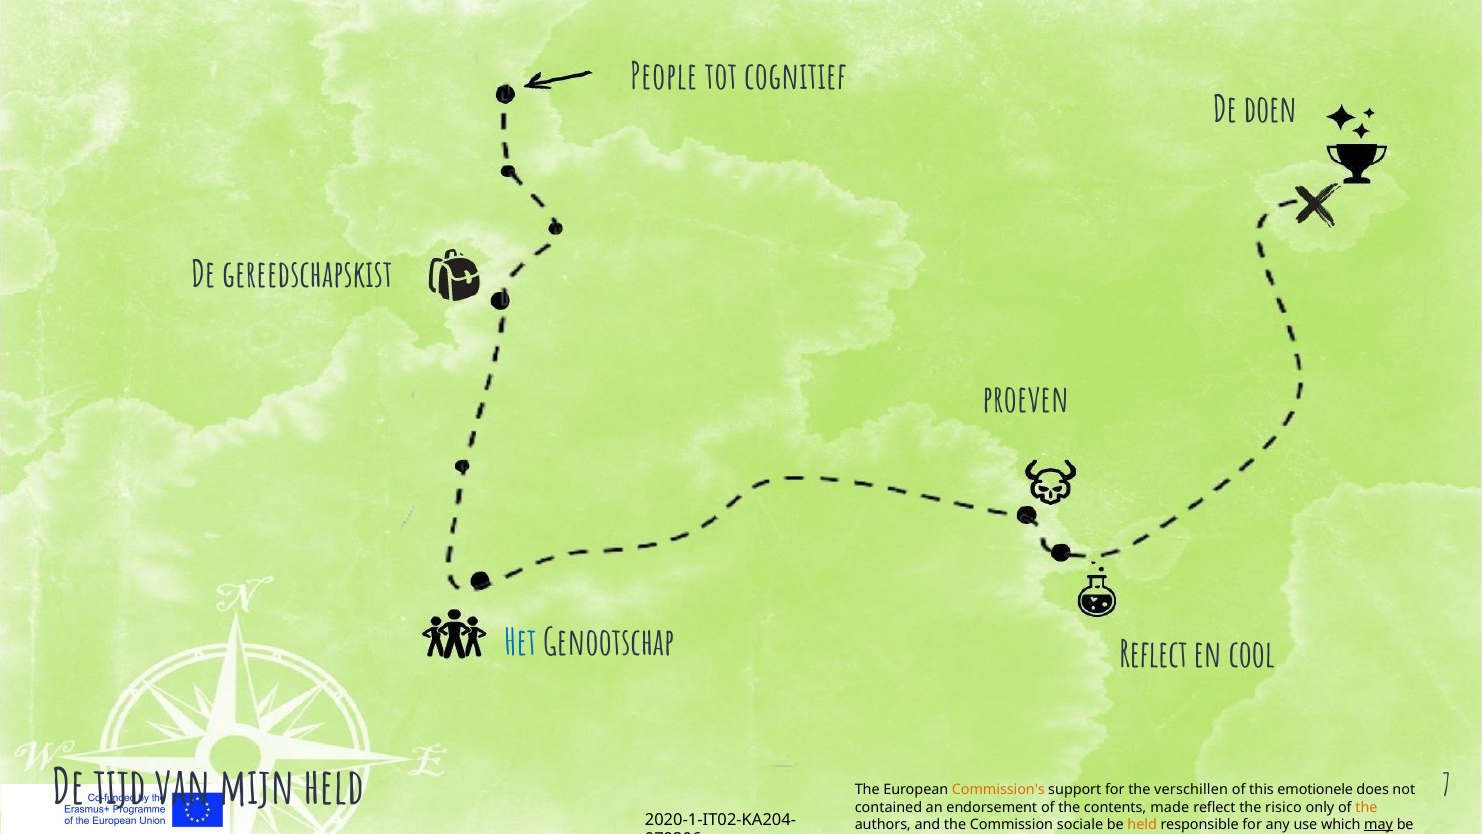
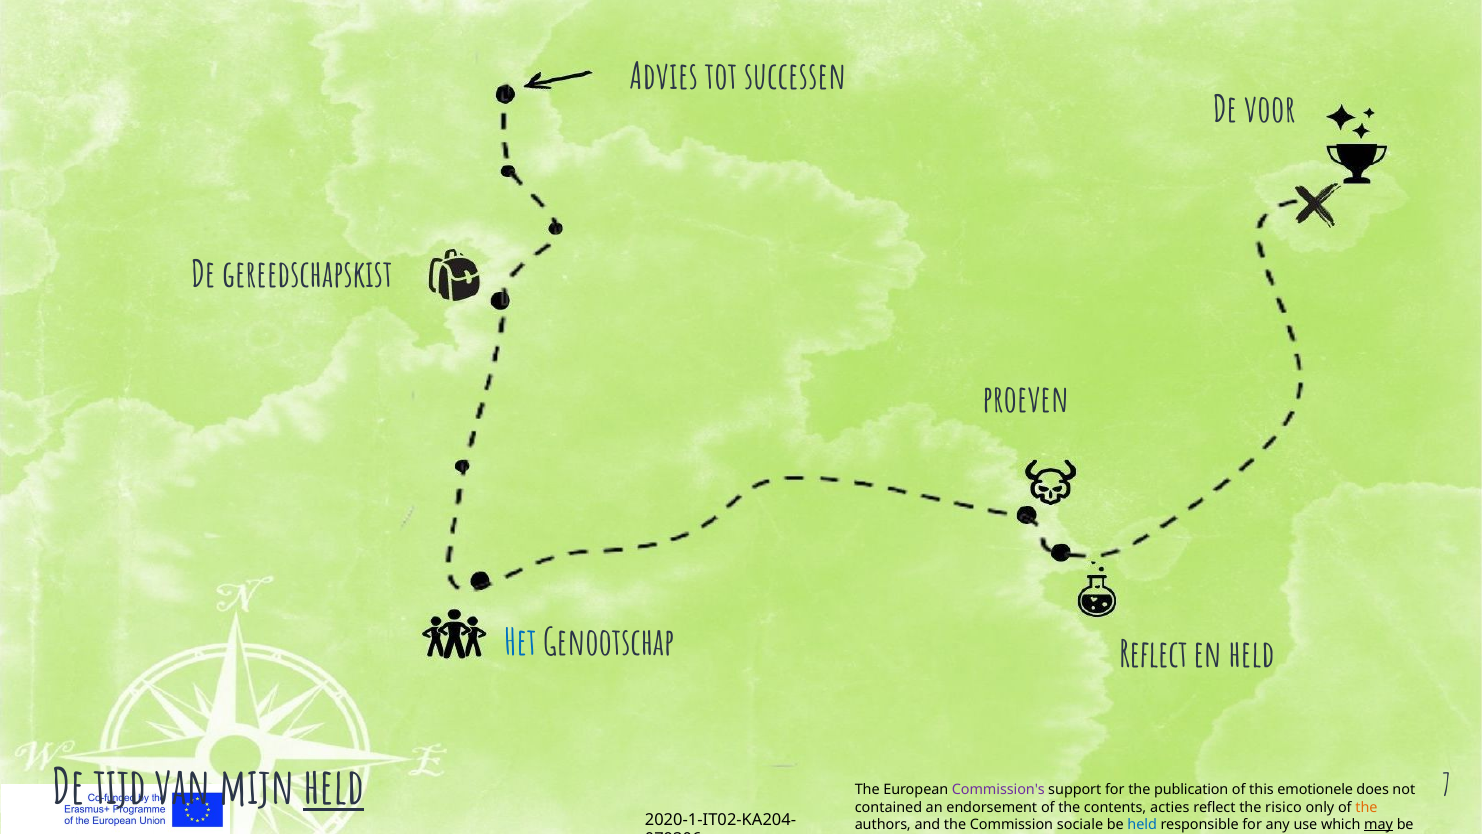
People: People -> Advies
cognitief: cognitief -> successen
doen: doen -> voor
en cool: cool -> held
held at (334, 788) underline: none -> present
Commission's colour: orange -> purple
verschillen: verschillen -> publication
contents made: made -> acties
held at (1142, 824) colour: orange -> blue
